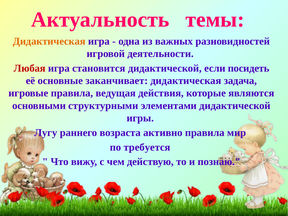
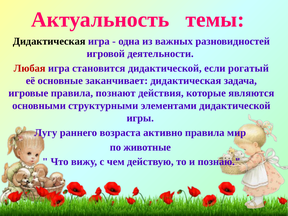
Дидактическая at (49, 41) colour: orange -> black
посидеть: посидеть -> рогатый
ведущая: ведущая -> познают
требуется: требуется -> животные
